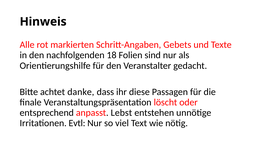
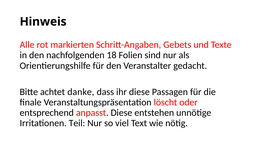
anpasst Lebst: Lebst -> Diese
Evtl: Evtl -> Teil
